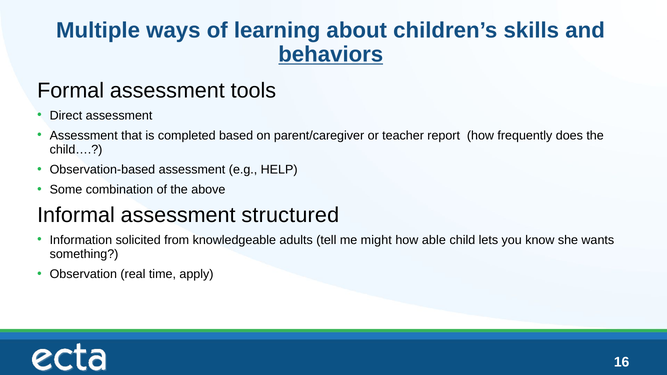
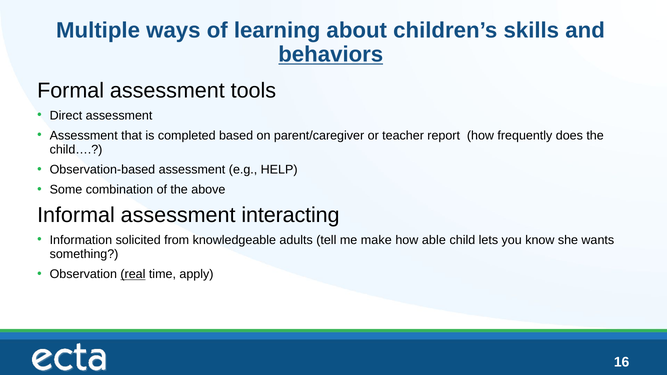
structured: structured -> interacting
might: might -> make
real underline: none -> present
